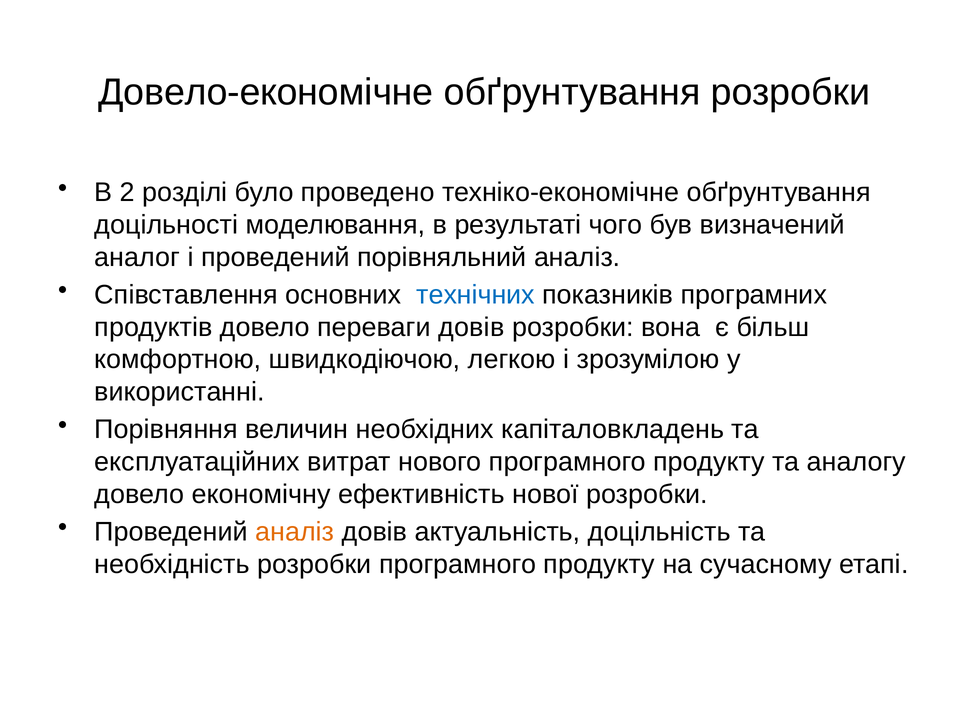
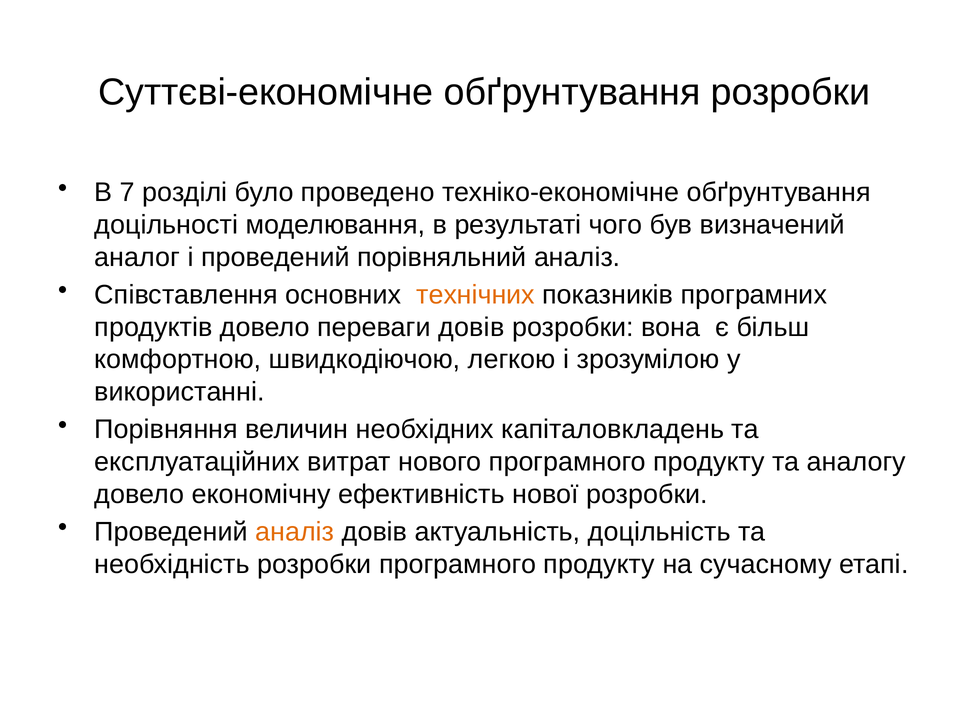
Довело-економічне: Довело-економічне -> Суттєві-економічне
2: 2 -> 7
технічних colour: blue -> orange
